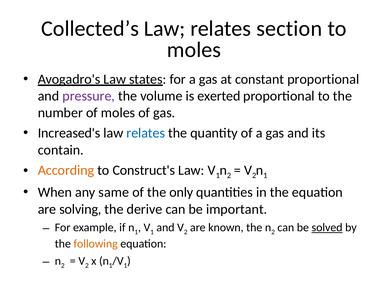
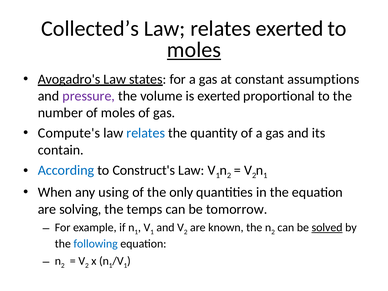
relates section: section -> exerted
moles at (194, 50) underline: none -> present
constant proportional: proportional -> assumptions
Increased's: Increased's -> Compute's
According colour: orange -> blue
same: same -> using
derive: derive -> temps
important: important -> tomorrow
following colour: orange -> blue
